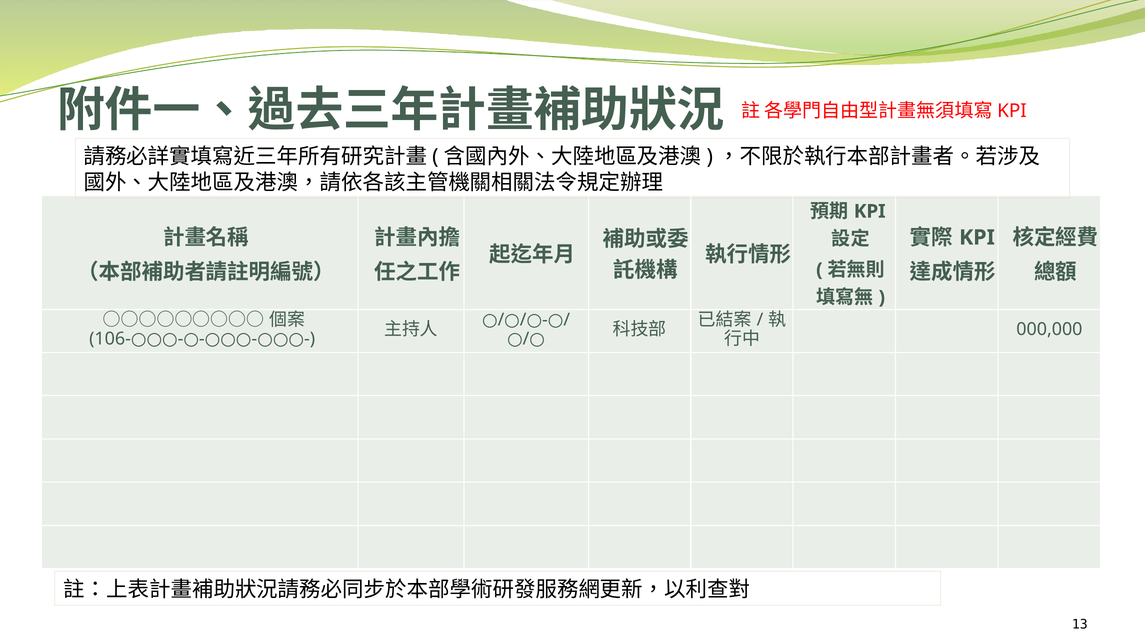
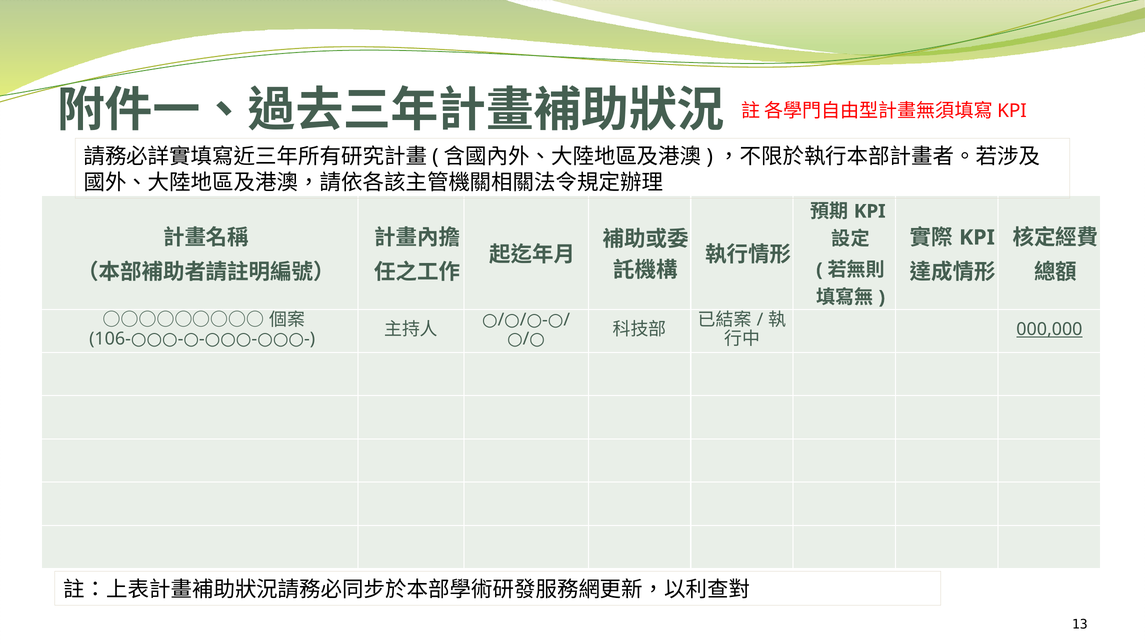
000,000 underline: none -> present
